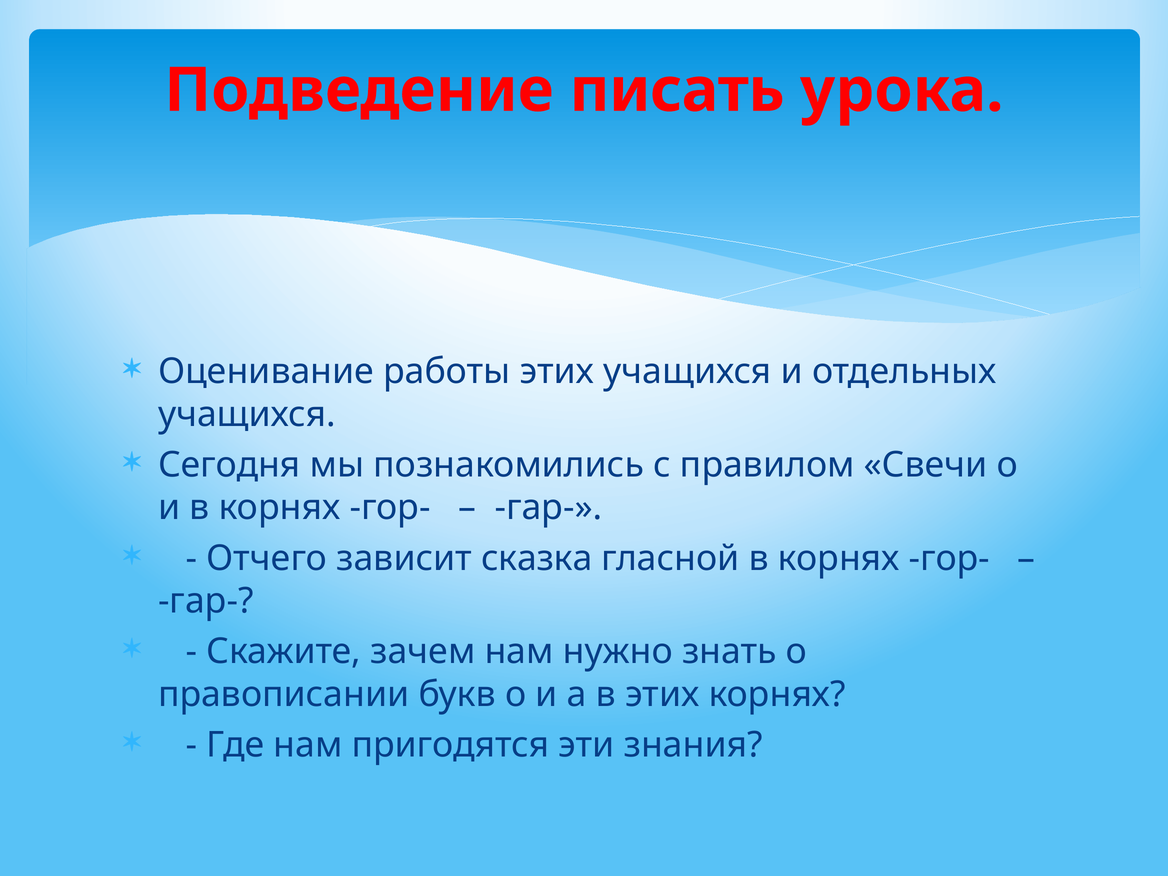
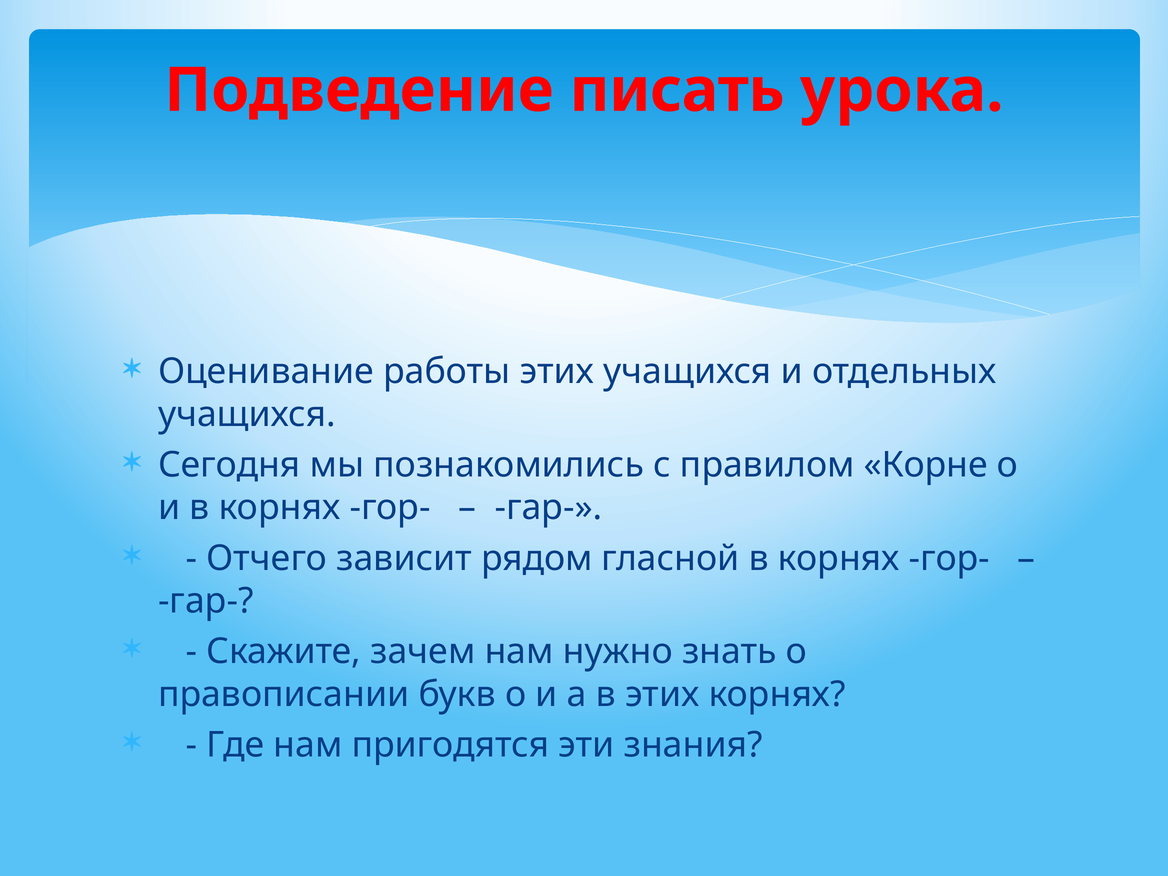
Свечи: Свечи -> Корне
сказка: сказка -> рядом
